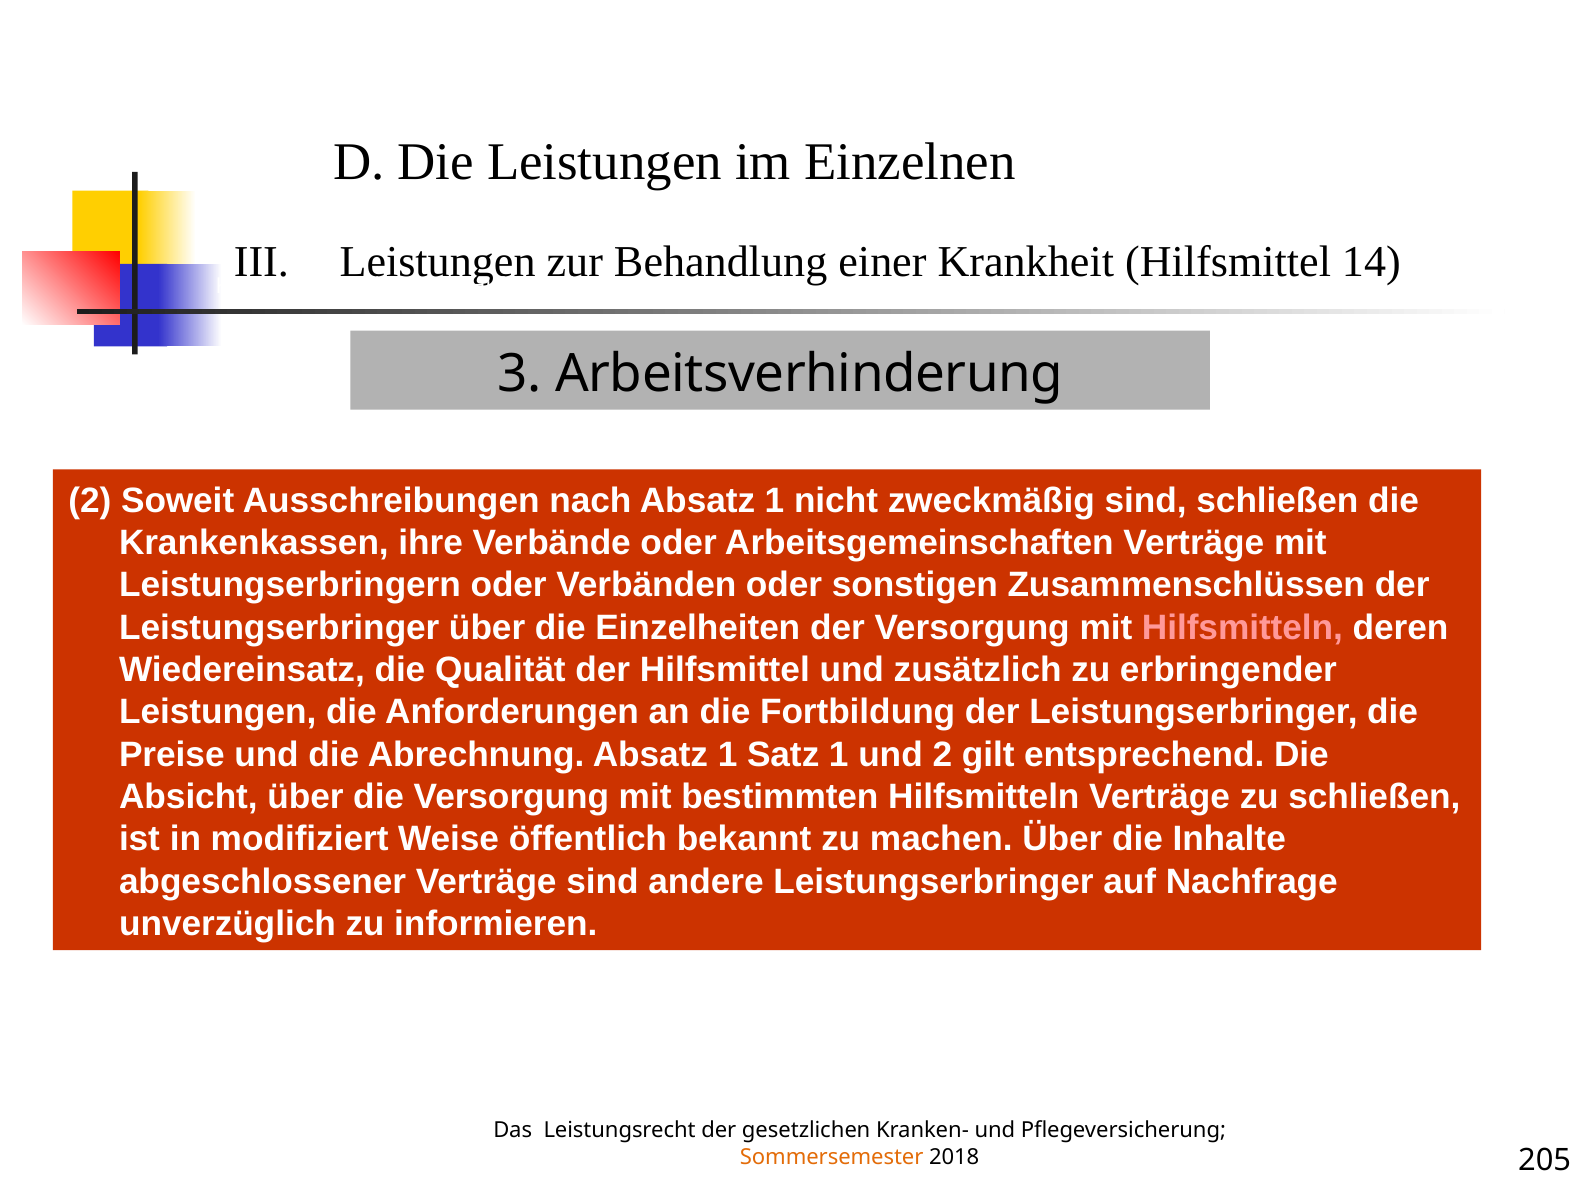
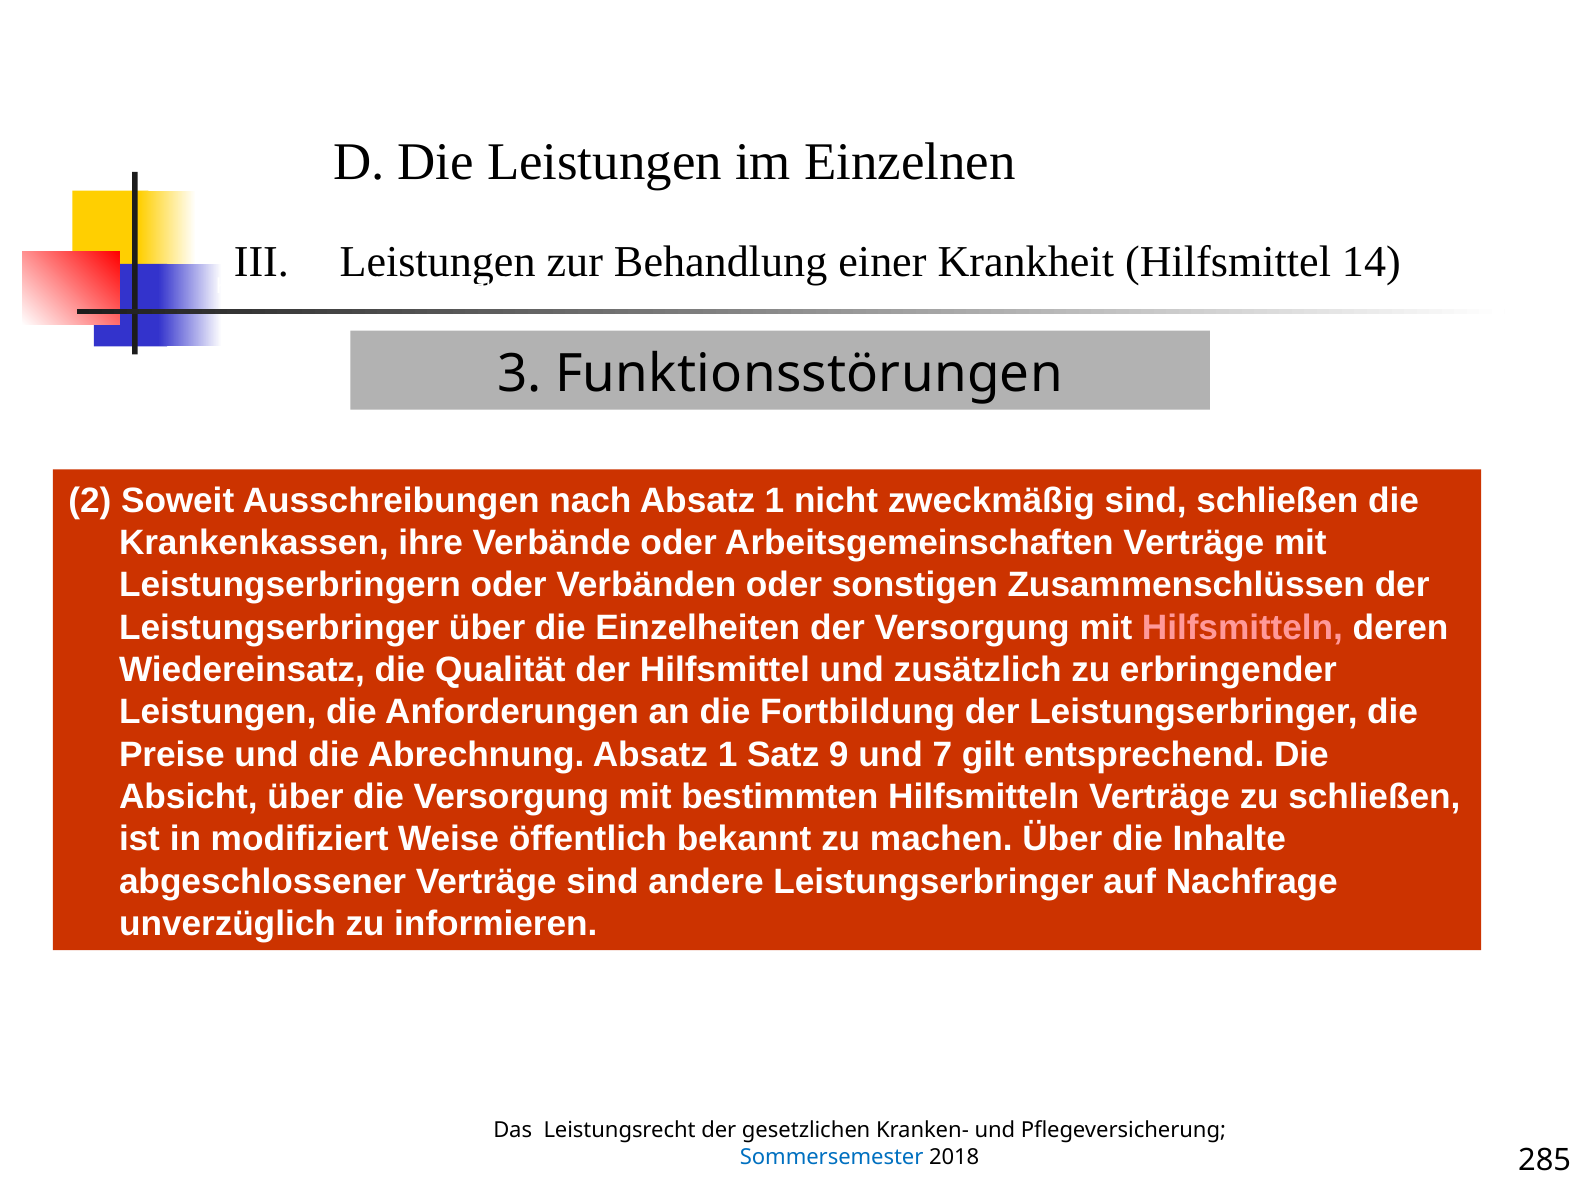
Arbeitsverhinderung: Arbeitsverhinderung -> Funktionsstörungen
Satz 1: 1 -> 9
und 2: 2 -> 7
Sommersemester colour: orange -> blue
205: 205 -> 285
